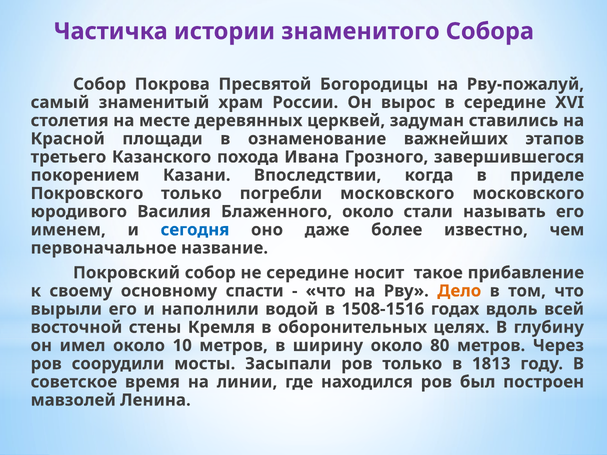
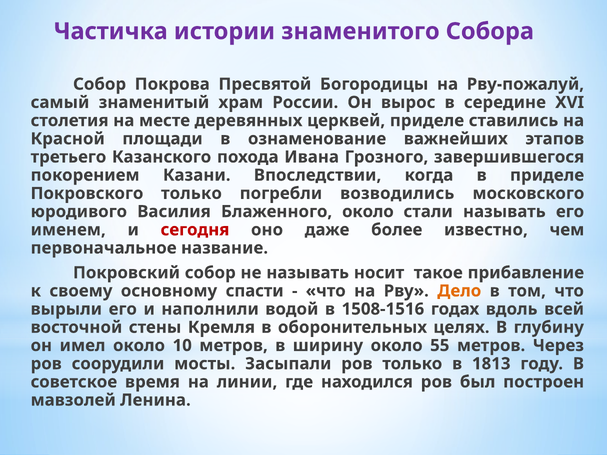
церквей задуман: задуман -> приделе
погребли московского: московского -> возводились
сегодня colour: blue -> red
не середине: середине -> называть
80: 80 -> 55
